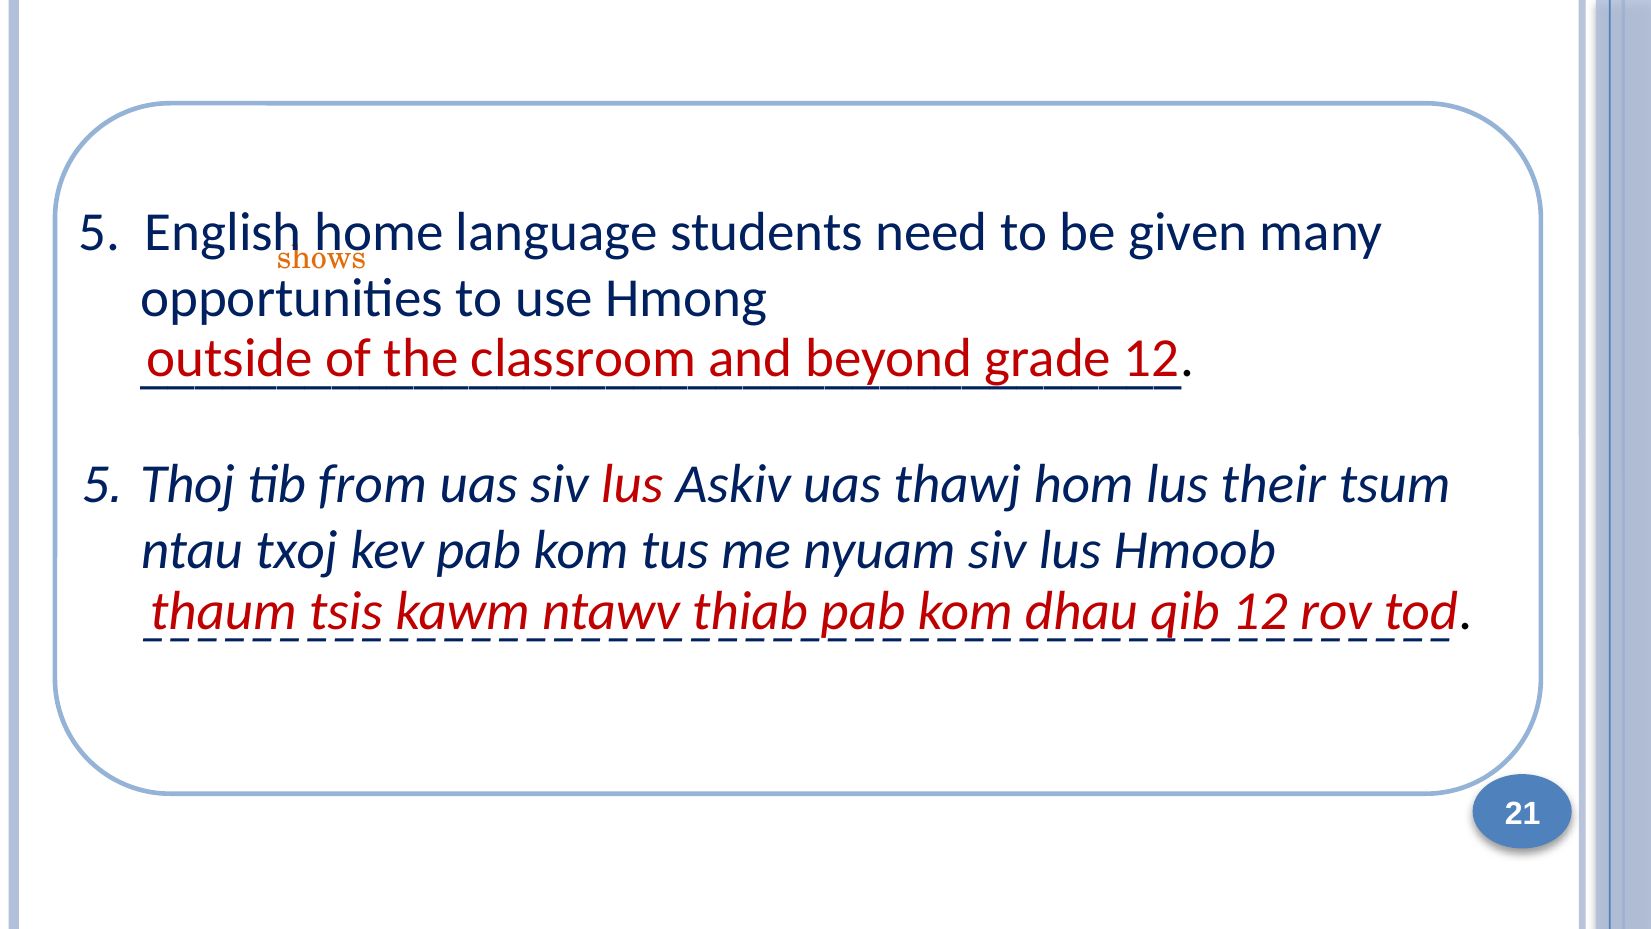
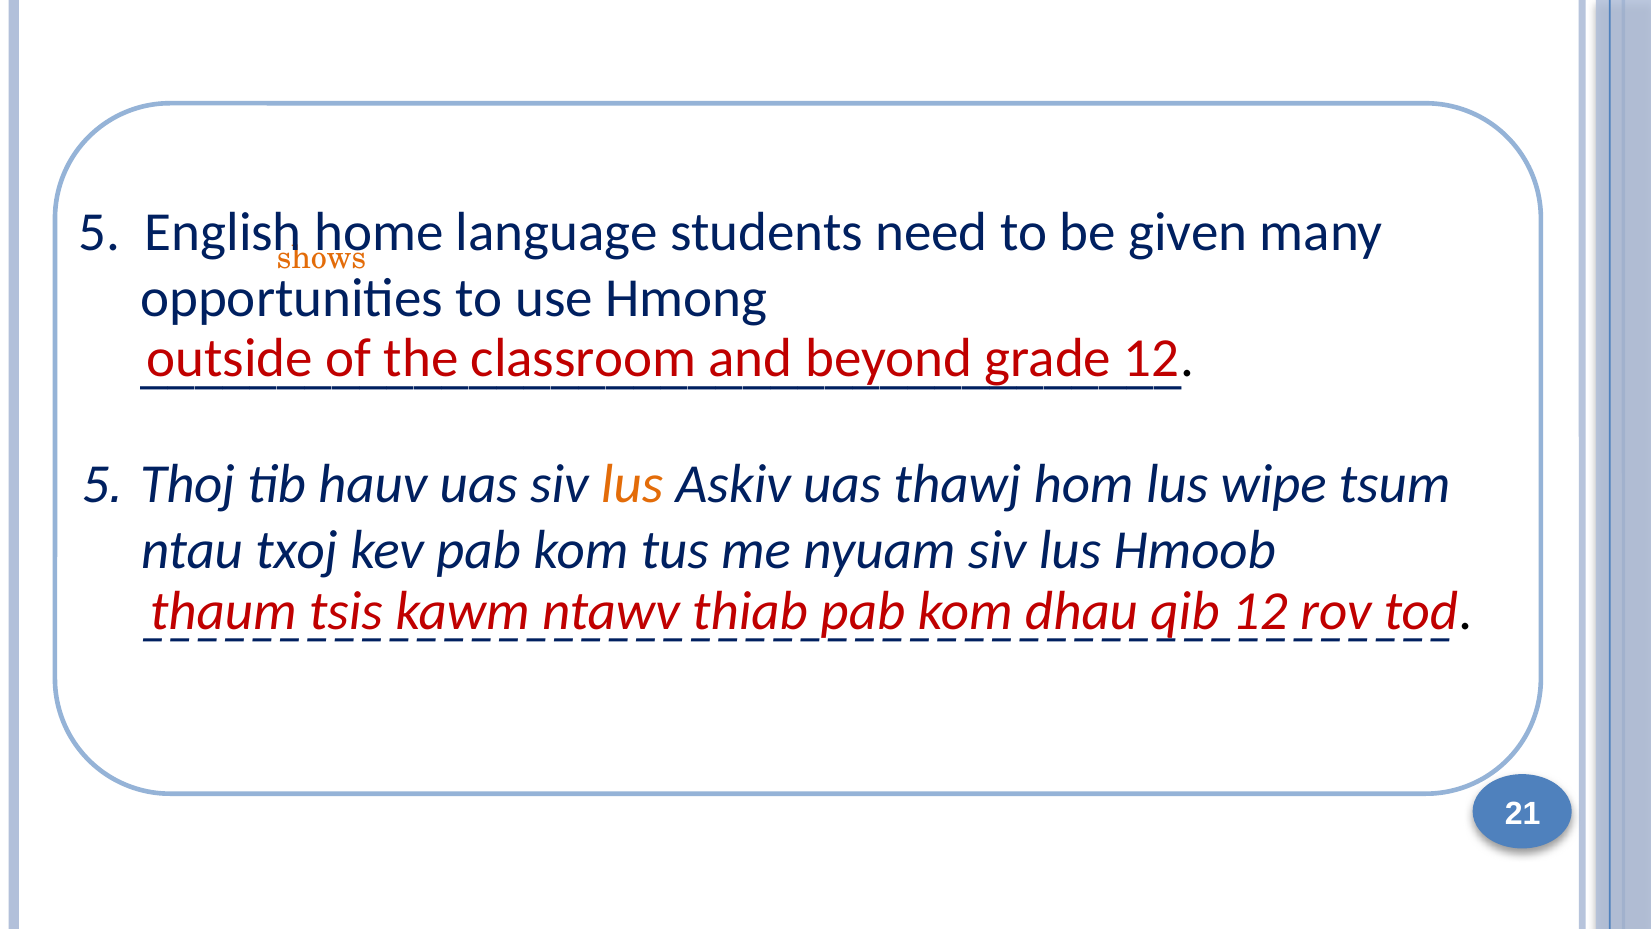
from: from -> hauv
lus at (632, 484) colour: red -> orange
their: their -> wipe
